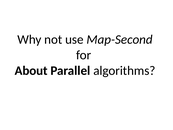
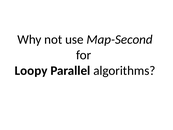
About: About -> Loopy
